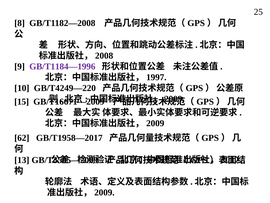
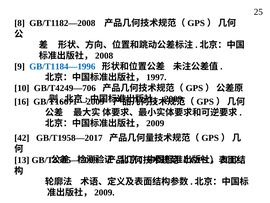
GB/T1184—1996 colour: purple -> blue
GB/T4249—220: GB/T4249—220 -> GB/T4249—706
15: 15 -> 16
62: 62 -> 42
